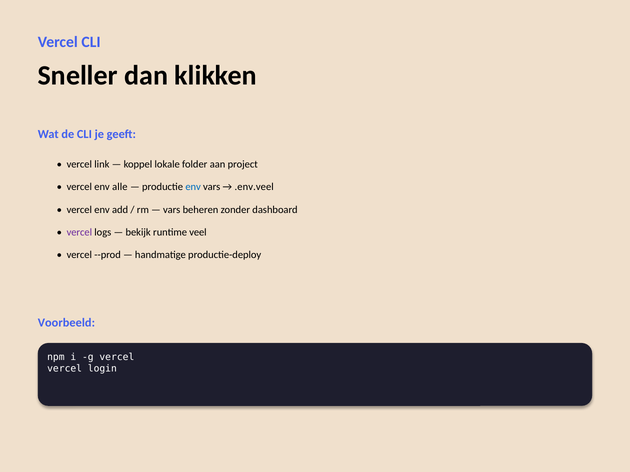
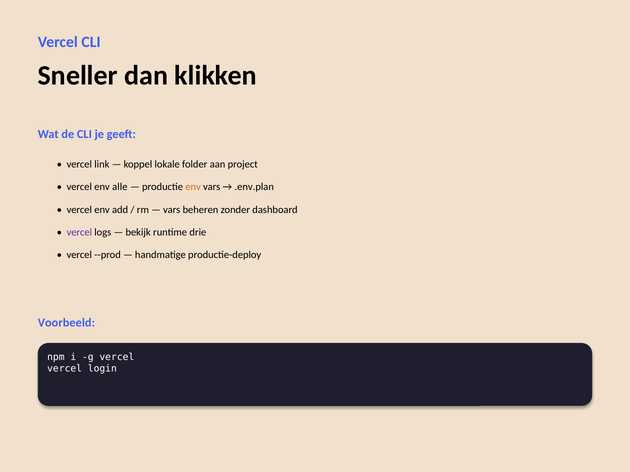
env at (193, 187) colour: blue -> orange
.env.veel: .env.veel -> .env.plan
veel: veel -> drie
